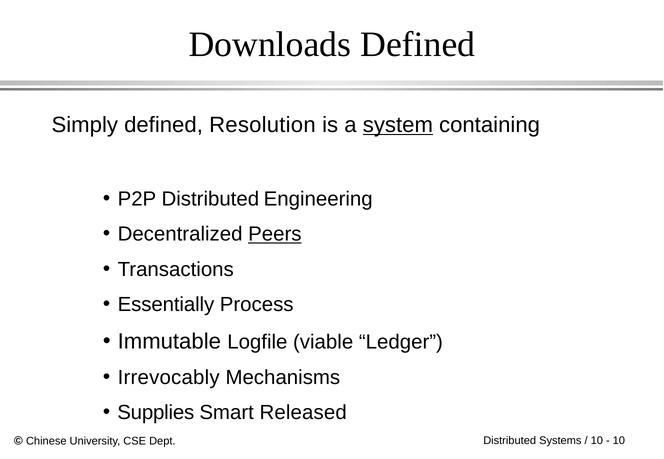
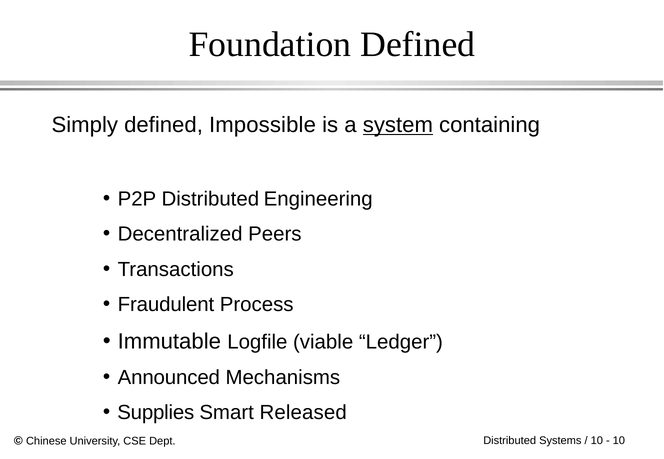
Downloads: Downloads -> Foundation
Resolution: Resolution -> Impossible
Peers underline: present -> none
Essentially: Essentially -> Fraudulent
Irrevocably: Irrevocably -> Announced
